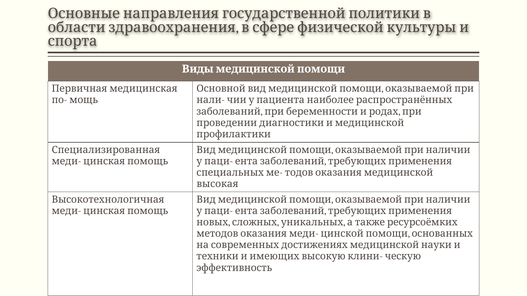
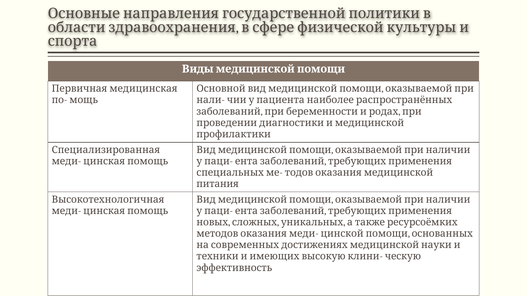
высокая: высокая -> питания
